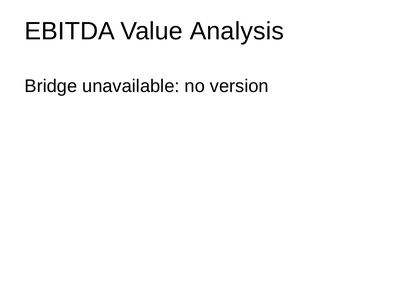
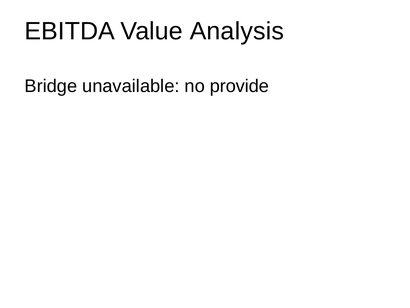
version: version -> provide
